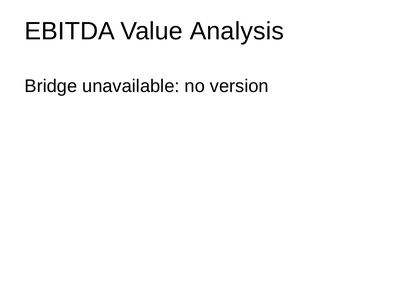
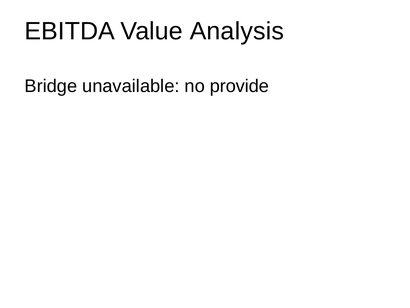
version: version -> provide
